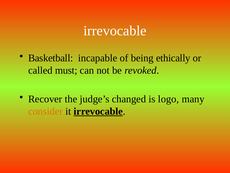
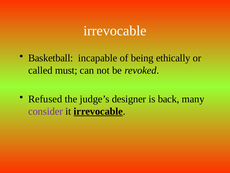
Recover: Recover -> Refused
changed: changed -> designer
logo: logo -> back
consider colour: orange -> purple
